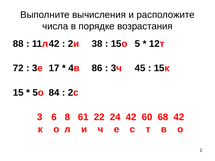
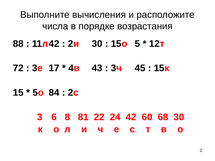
2и 38: 38 -> 30
86: 86 -> 43
61: 61 -> 81
68 42: 42 -> 30
